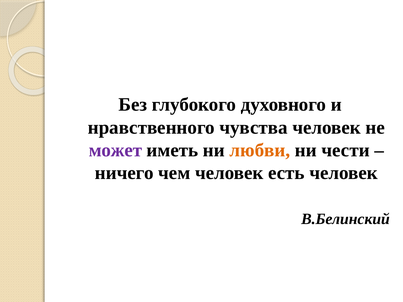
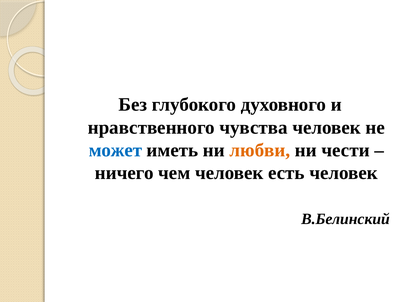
может colour: purple -> blue
